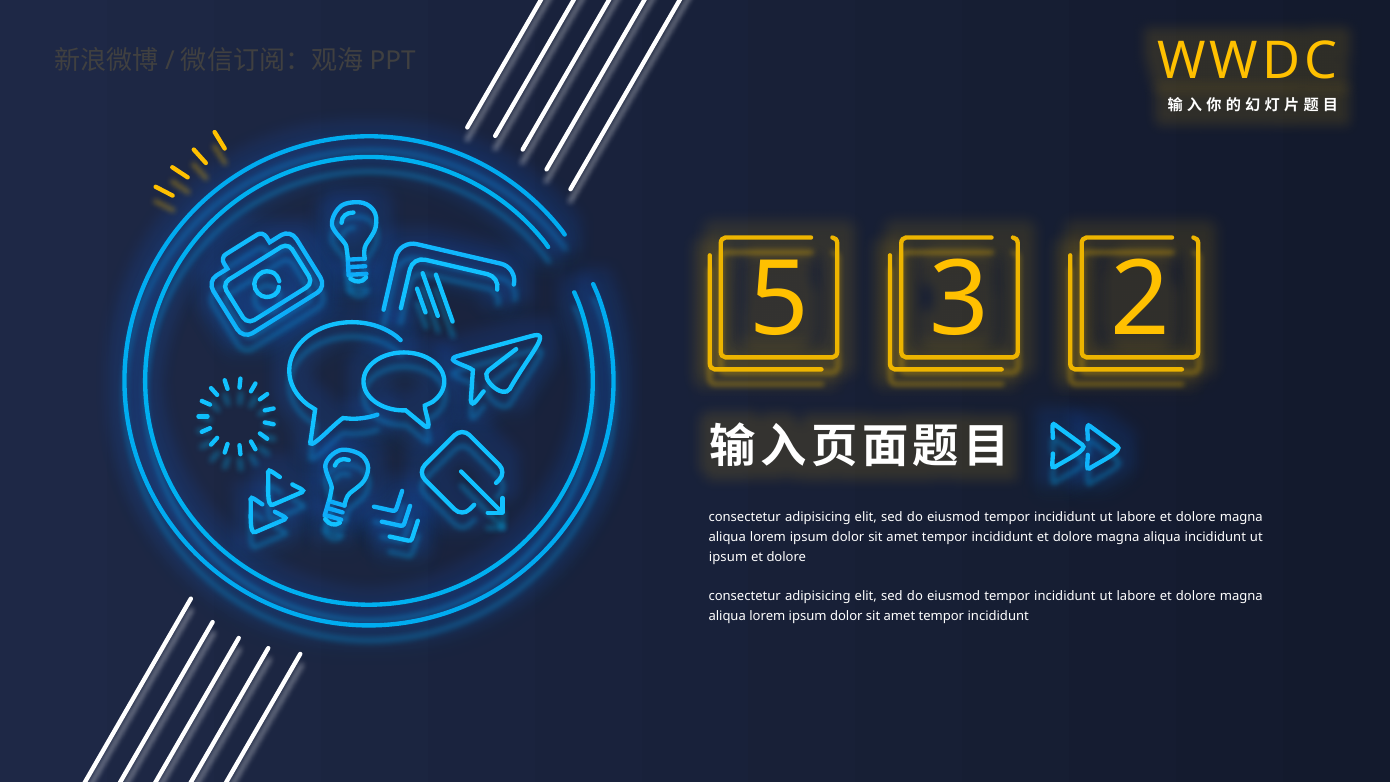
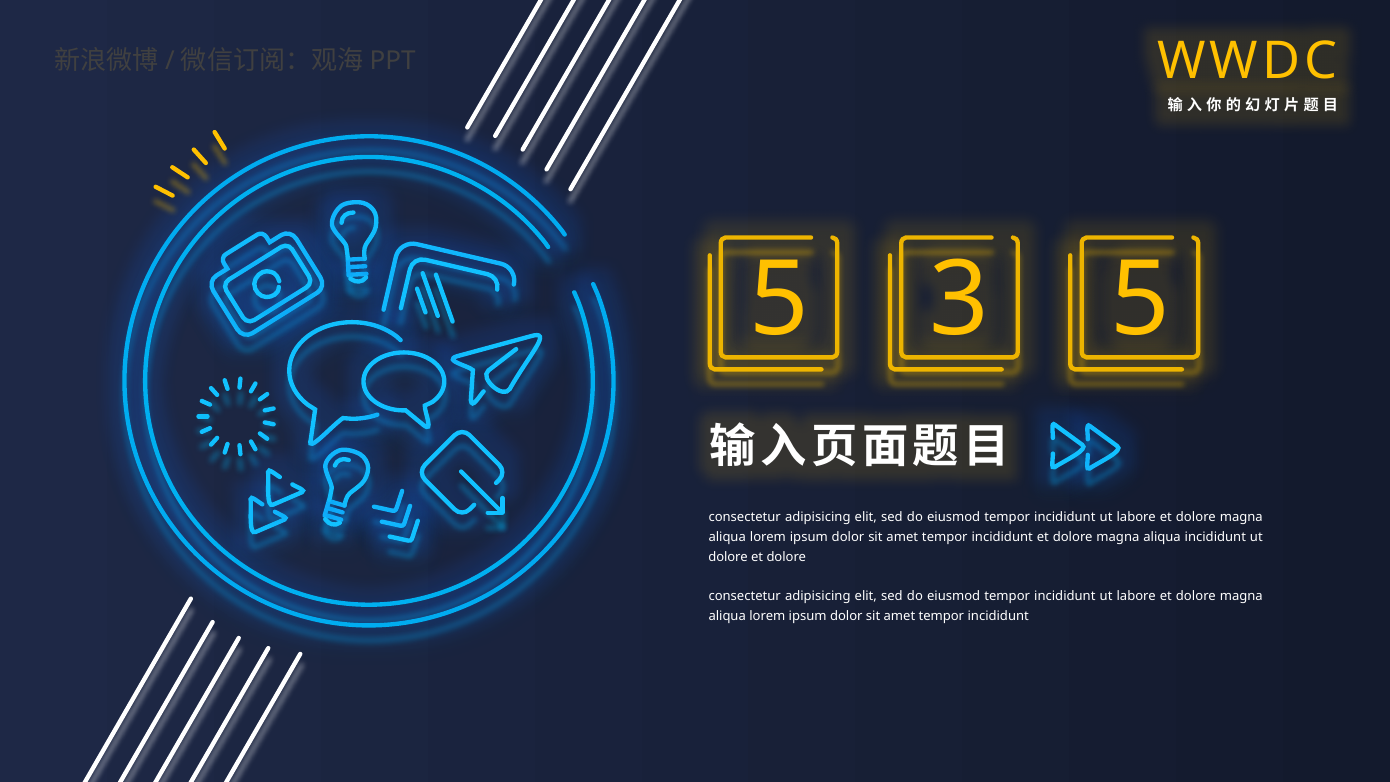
3 2: 2 -> 5
ipsum at (728, 557): ipsum -> dolore
